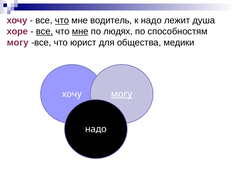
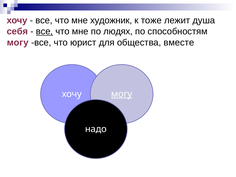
что at (62, 20) underline: present -> none
водитель: водитель -> художник
к надо: надо -> тоже
хоре: хоре -> себя
мне at (80, 31) underline: present -> none
медики: медики -> вместе
